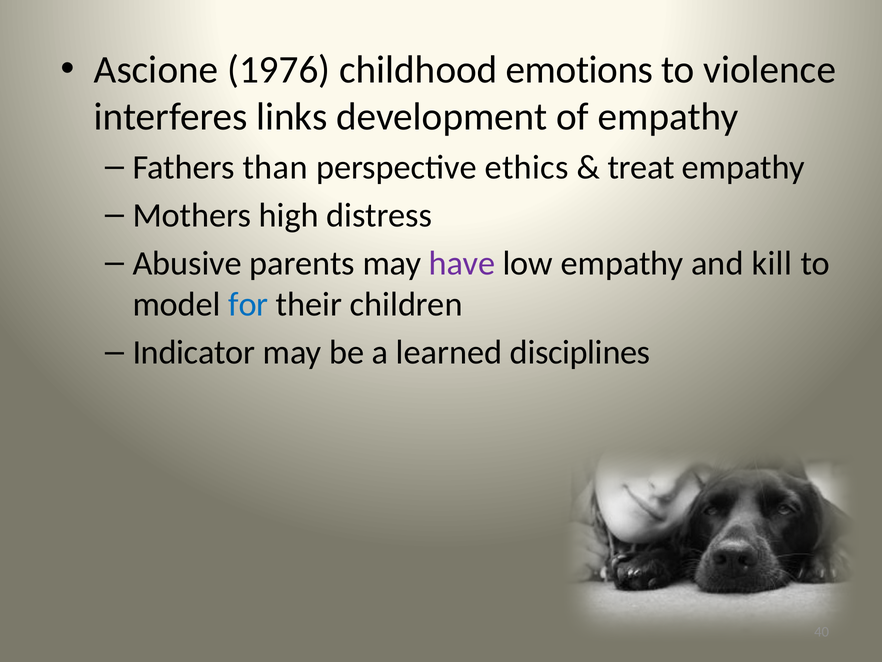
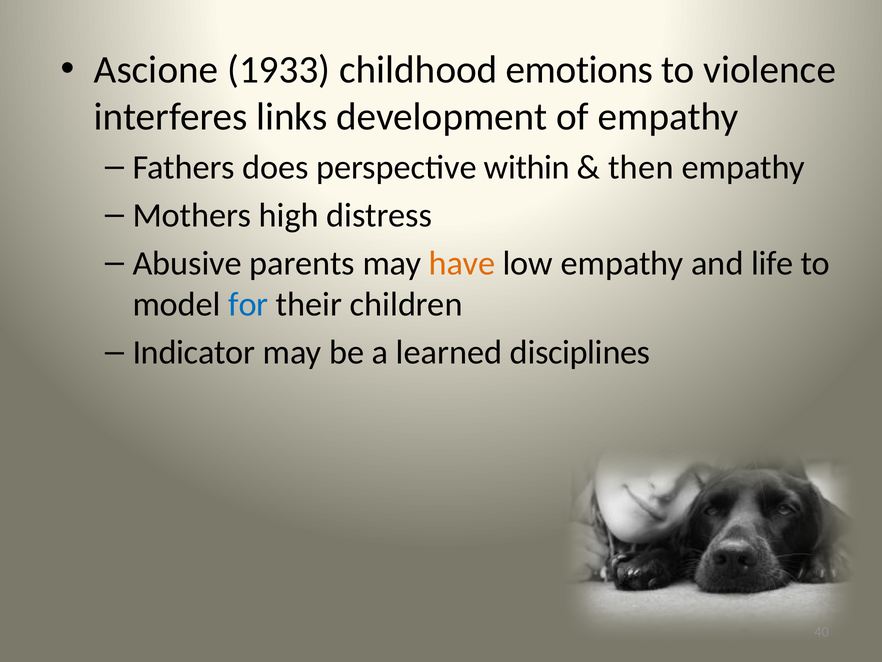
1976: 1976 -> 1933
than: than -> does
ethics: ethics -> within
treat: treat -> then
have colour: purple -> orange
kill: kill -> life
